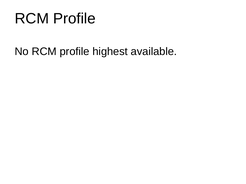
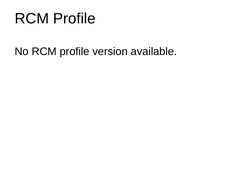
highest: highest -> version
